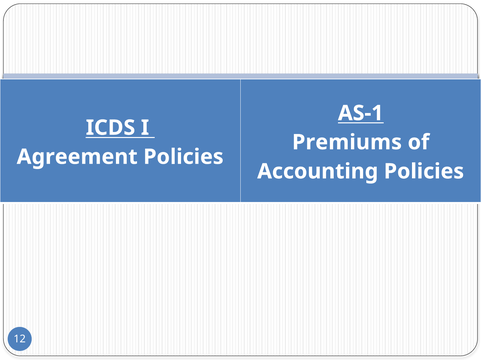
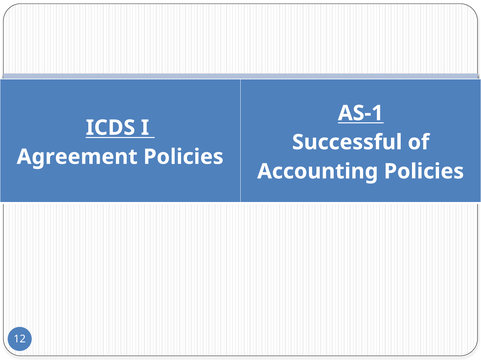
Premiums: Premiums -> Successful
